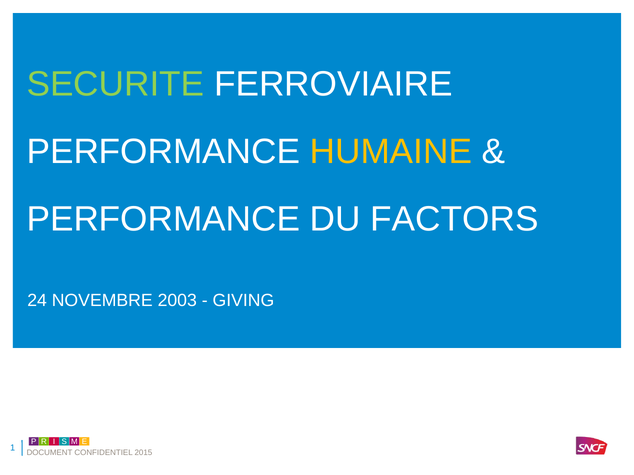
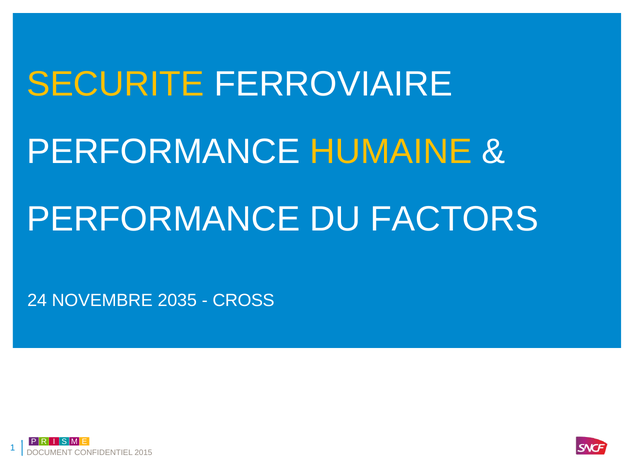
SECURITE colour: light green -> yellow
2003: 2003 -> 2035
GIVING: GIVING -> CROSS
